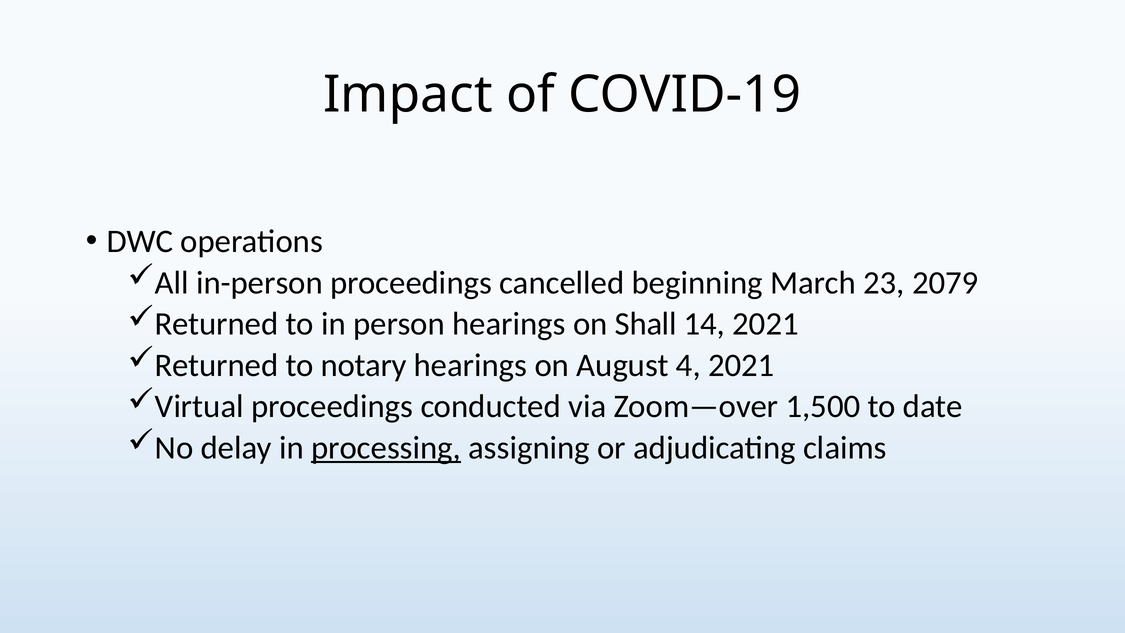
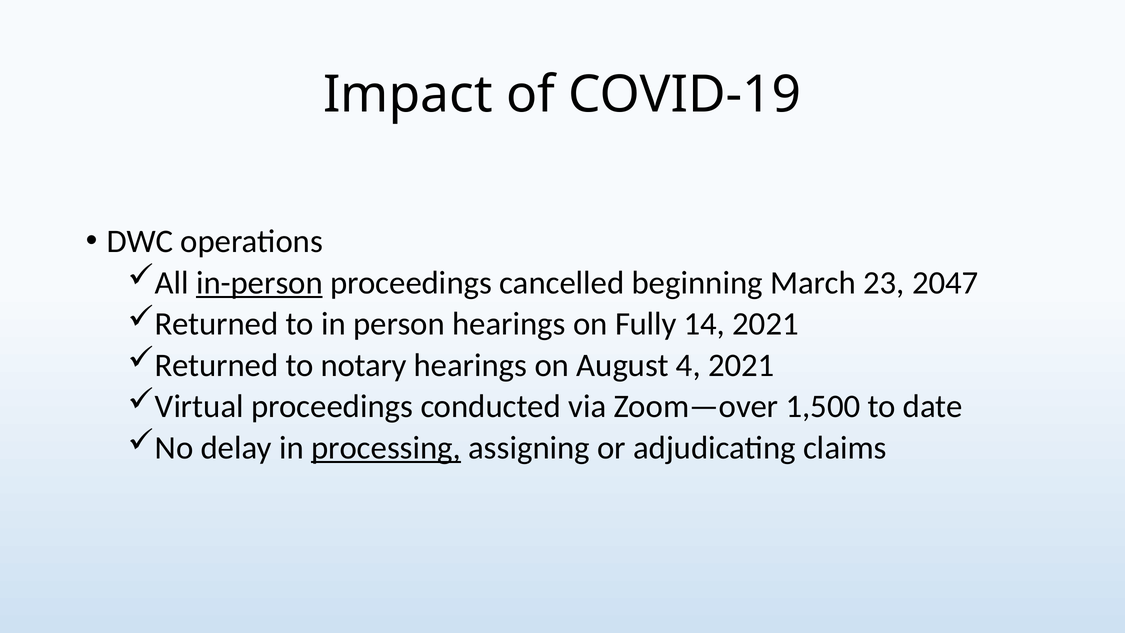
in-person underline: none -> present
2079: 2079 -> 2047
Shall: Shall -> Fully
